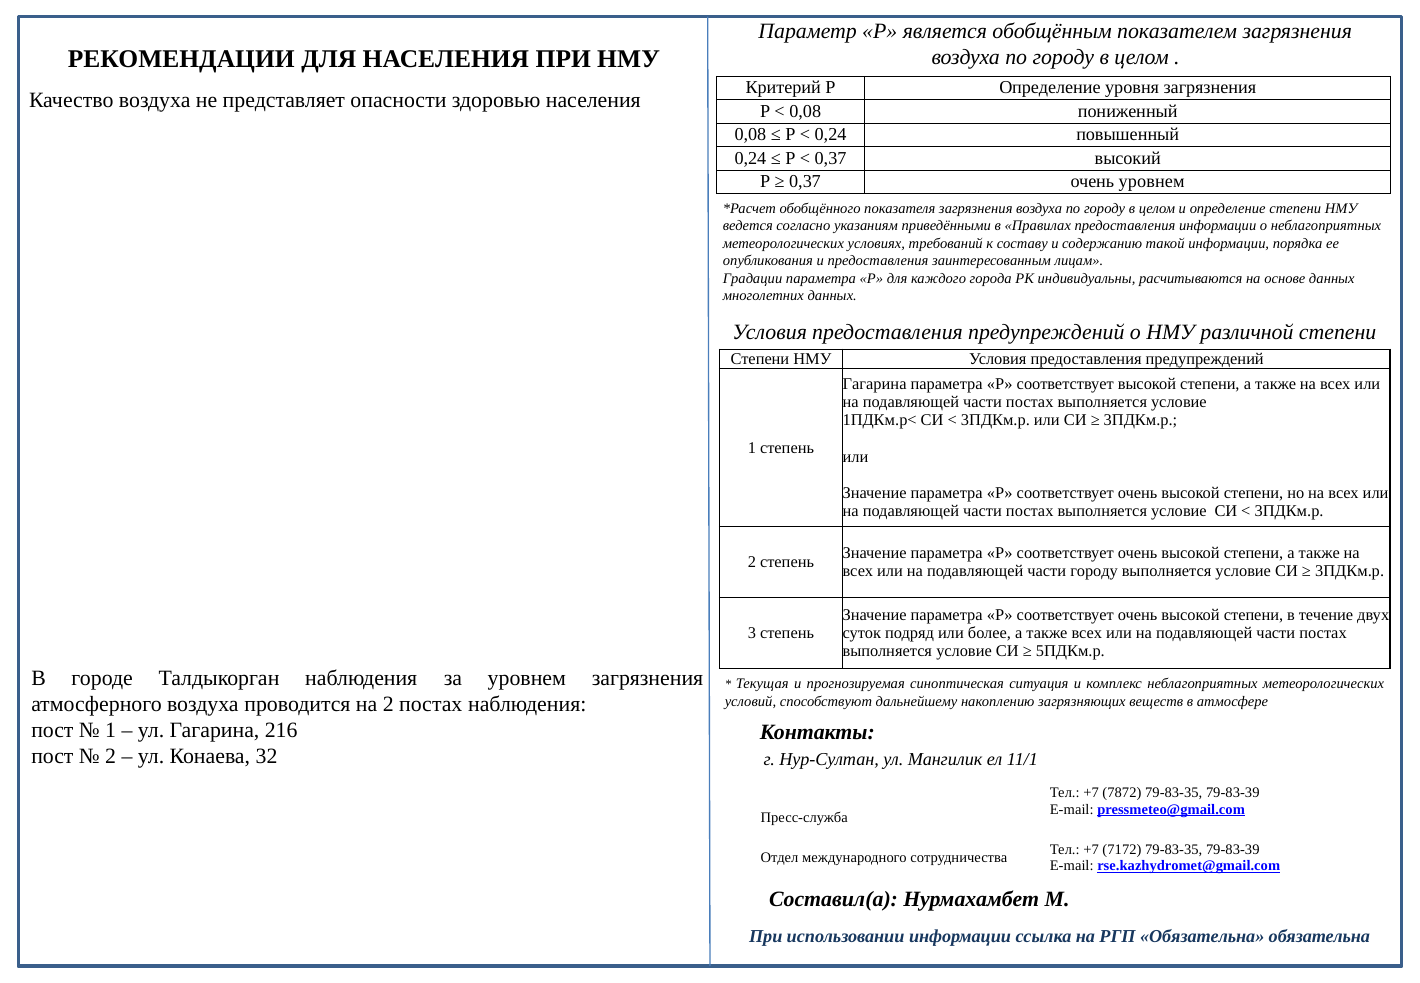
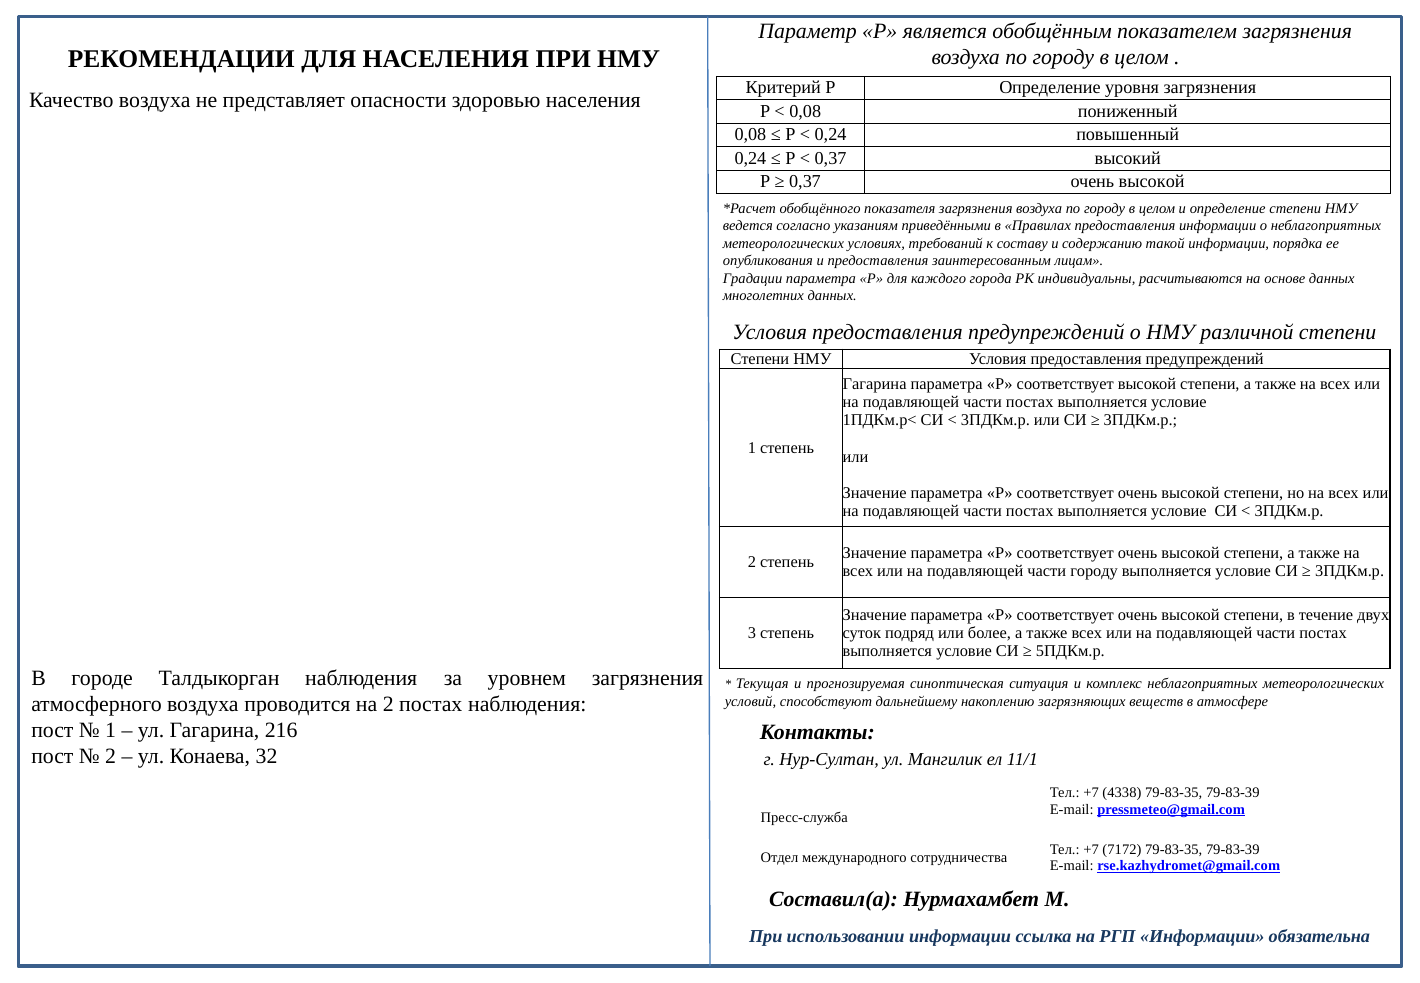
0,37 очень уровнем: уровнем -> высокой
7872: 7872 -> 4338
РГП Обязательна: Обязательна -> Информации
